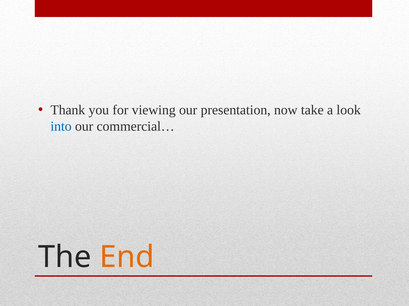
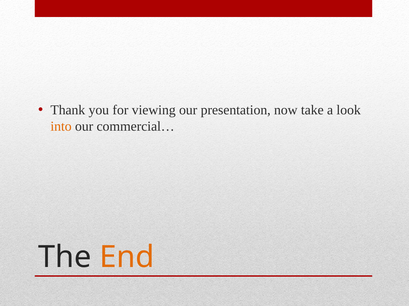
into colour: blue -> orange
